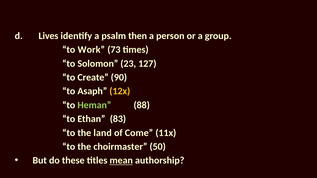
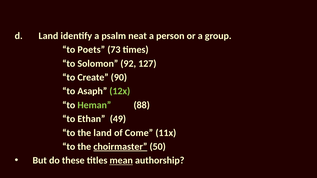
d Lives: Lives -> Land
then: then -> neat
Work: Work -> Poets
23: 23 -> 92
12x colour: yellow -> light green
83: 83 -> 49
choirmaster underline: none -> present
